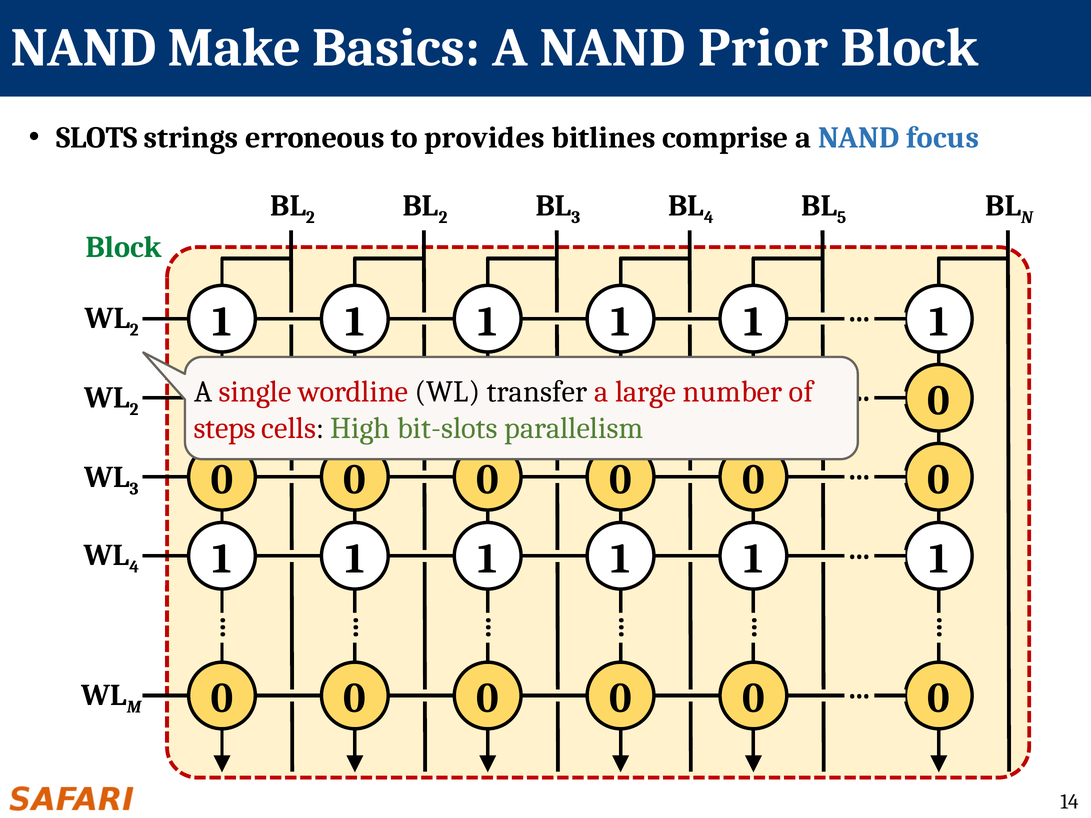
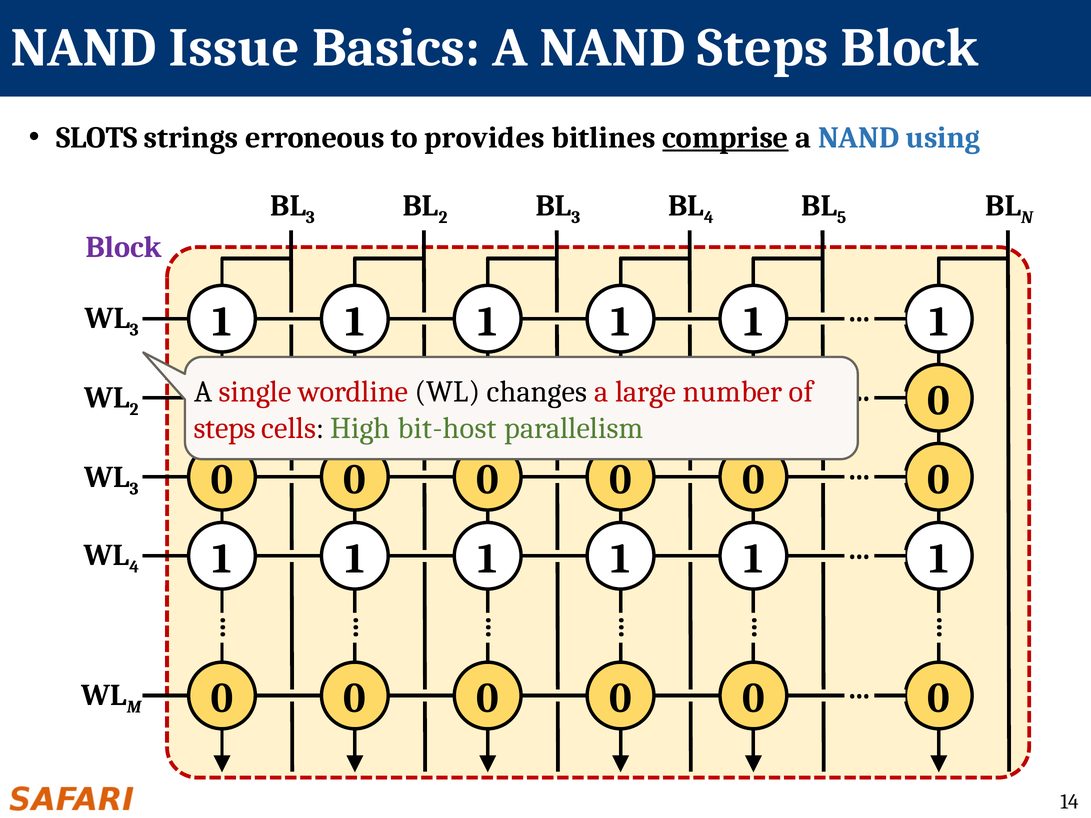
Make: Make -> Issue
NAND Prior: Prior -> Steps
comprise underline: none -> present
focus: focus -> using
2 at (310, 218): 2 -> 3
Block at (124, 247) colour: green -> purple
2 at (134, 330): 2 -> 3
transfer: transfer -> changes
bit-slots: bit-slots -> bit-host
